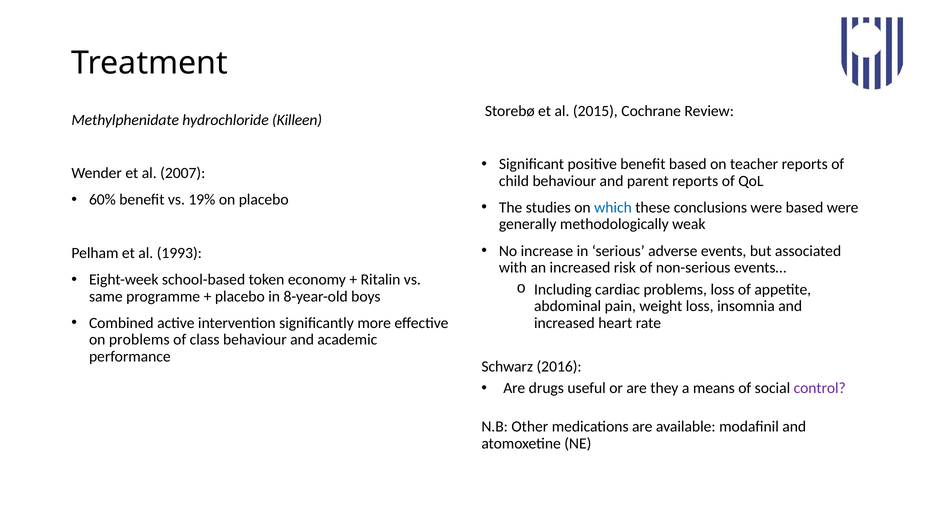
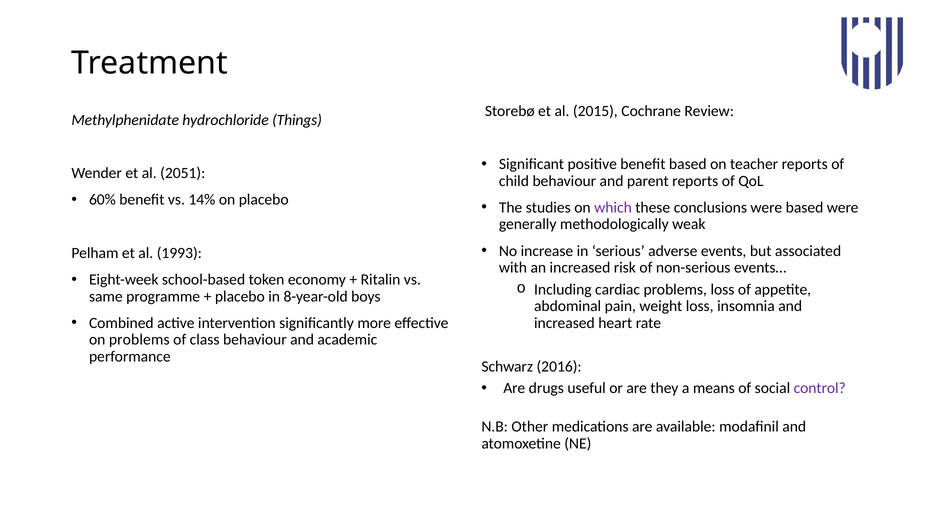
Killeen: Killeen -> Things
2007: 2007 -> 2051
19%: 19% -> 14%
which colour: blue -> purple
